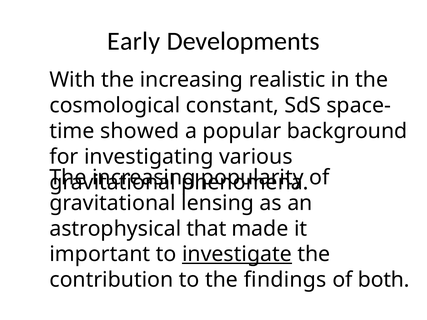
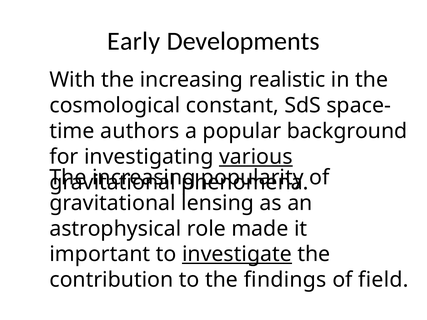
showed: showed -> authors
various underline: none -> present
that: that -> role
both: both -> field
